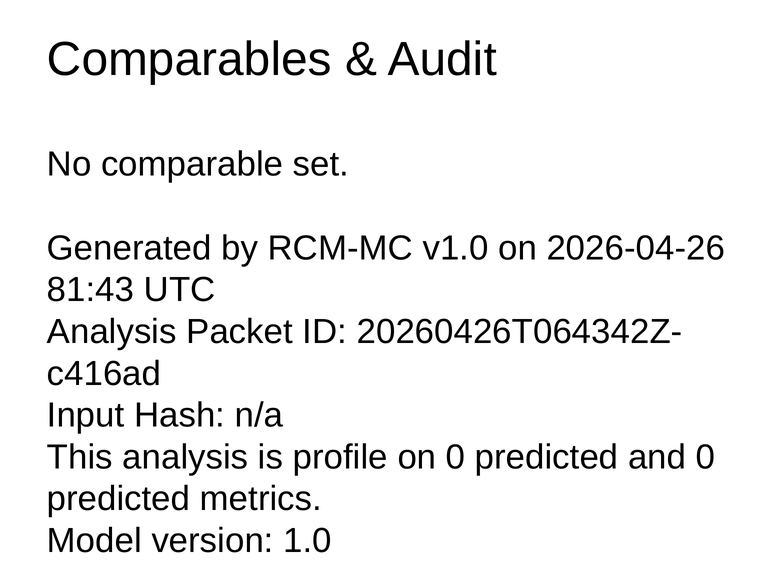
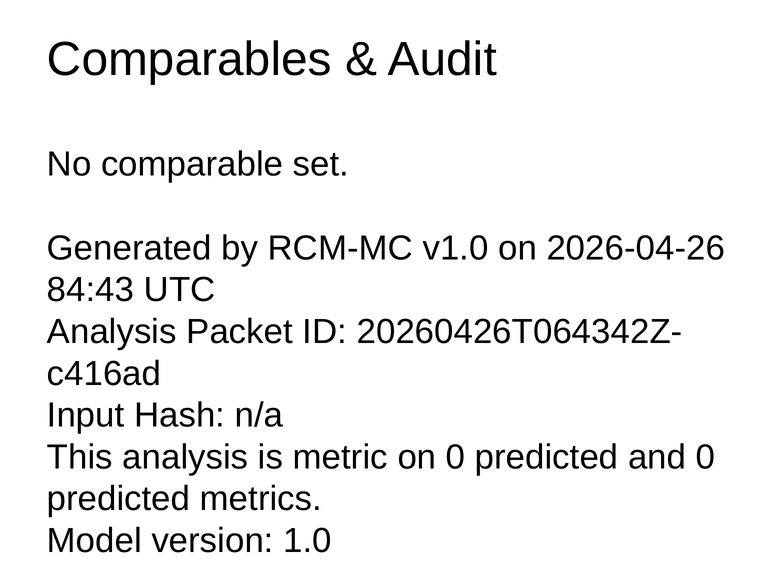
81:43: 81:43 -> 84:43
profile: profile -> metric
